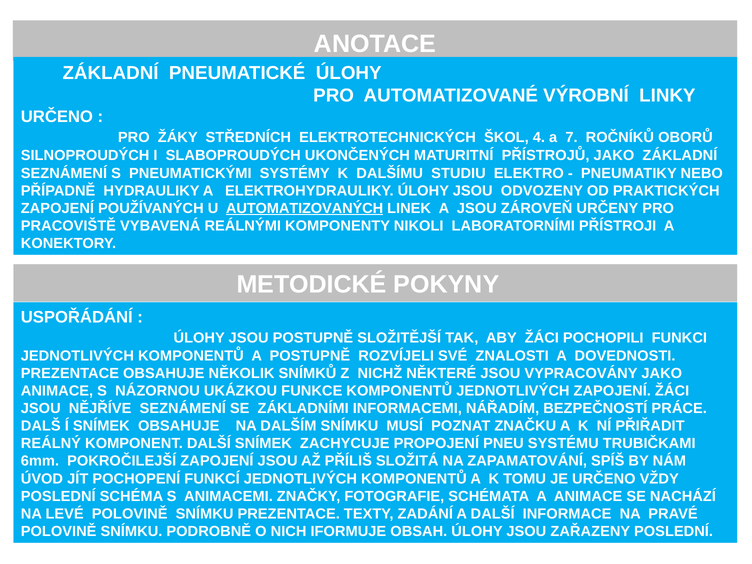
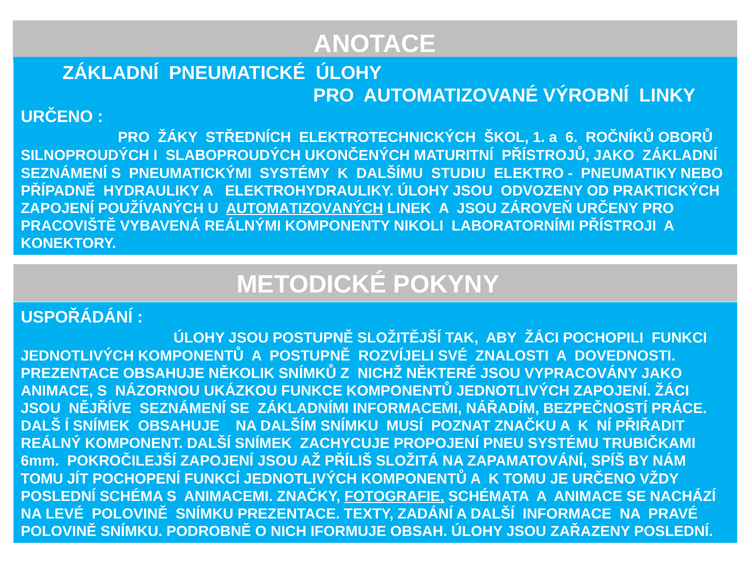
4: 4 -> 1
7: 7 -> 6
ÚVOD at (42, 479): ÚVOD -> TOMU
FOTOGRAFIE underline: none -> present
